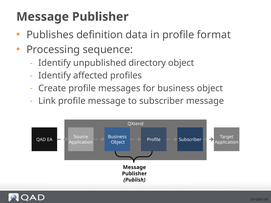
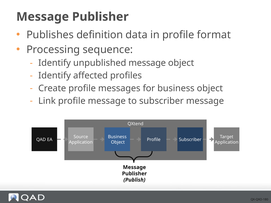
unpublished directory: directory -> message
